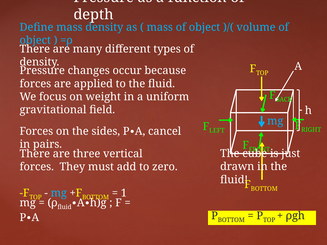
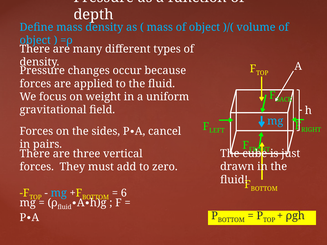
1: 1 -> 6
